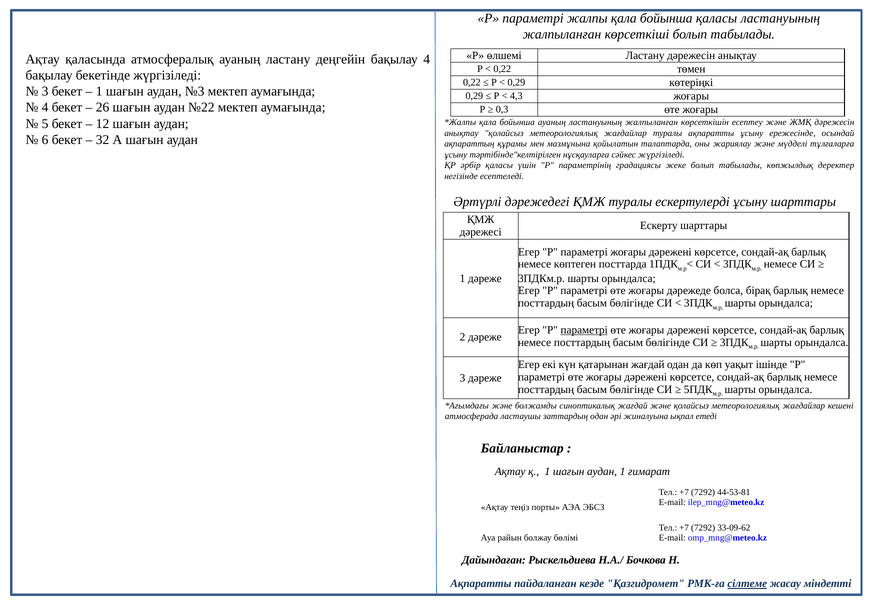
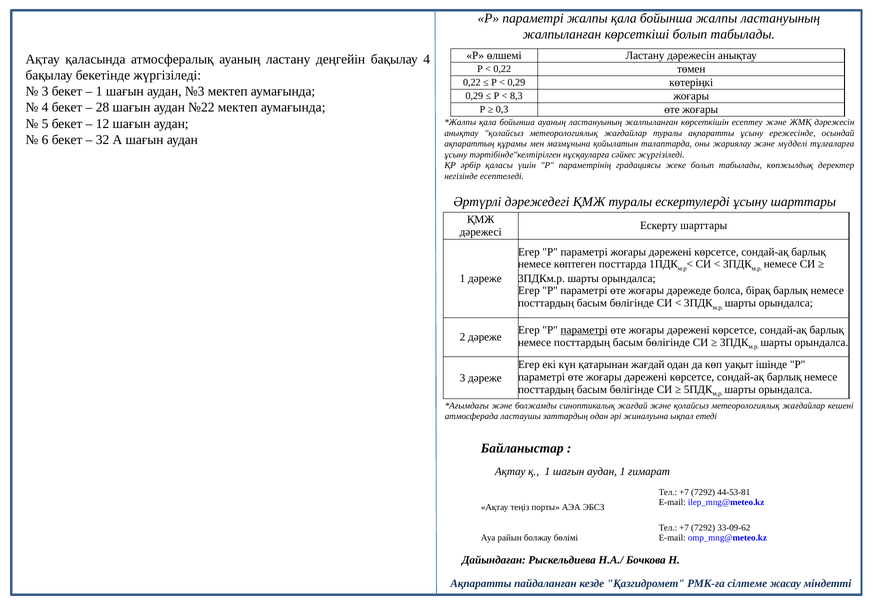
бойынша қаласы: қаласы -> жалпы
4,3: 4,3 -> 8,3
26: 26 -> 28
сілтеме underline: present -> none
